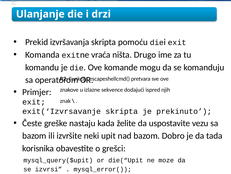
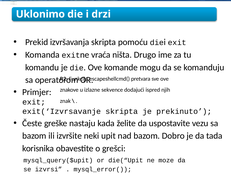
Ulanjanje: Ulanjanje -> Uklonimo
